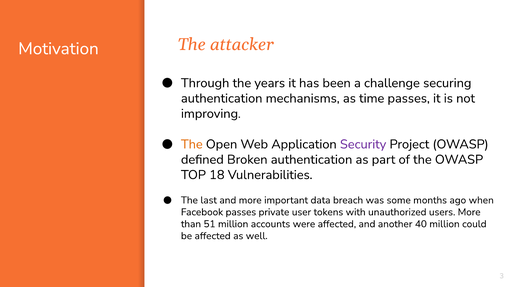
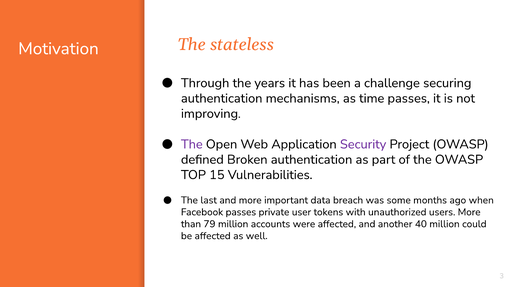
attacker: attacker -> stateless
The at (192, 144) colour: orange -> purple
18: 18 -> 15
51: 51 -> 79
